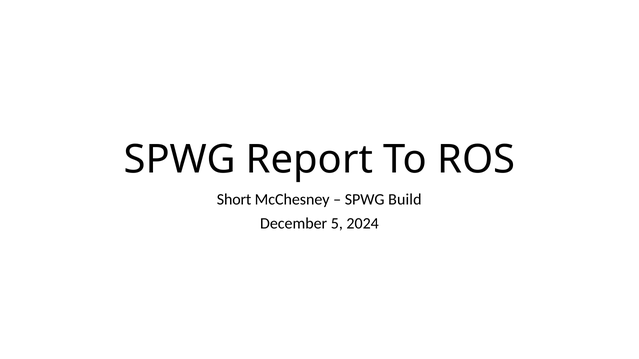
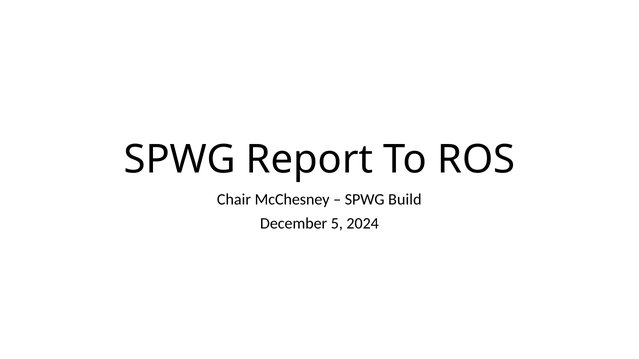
Short: Short -> Chair
